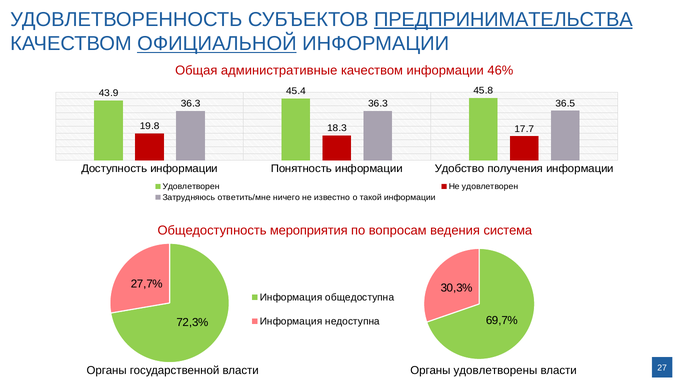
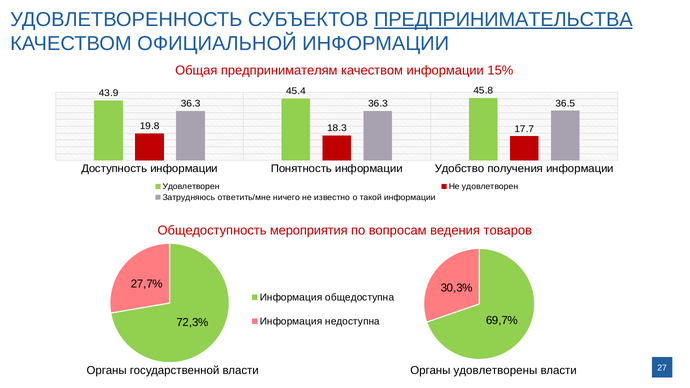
ОФИЦИАЛЬНОЙ underline: present -> none
административные: административные -> предпринимателям
46%: 46% -> 15%
система: система -> товаров
